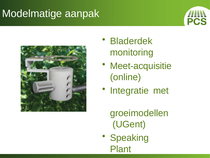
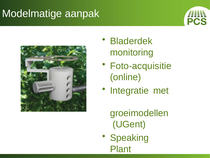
Meet-acquisitie: Meet-acquisitie -> Foto-acquisitie
